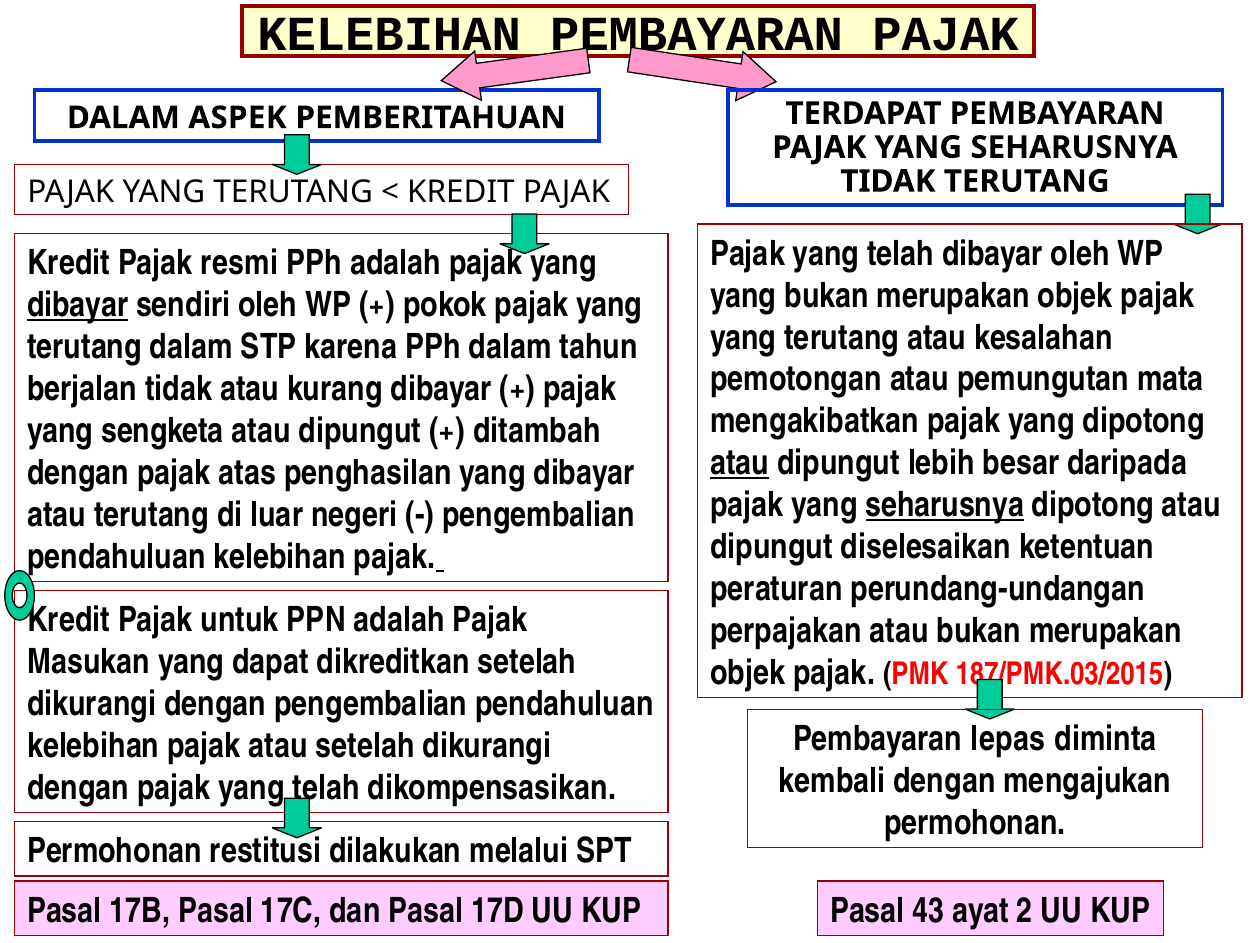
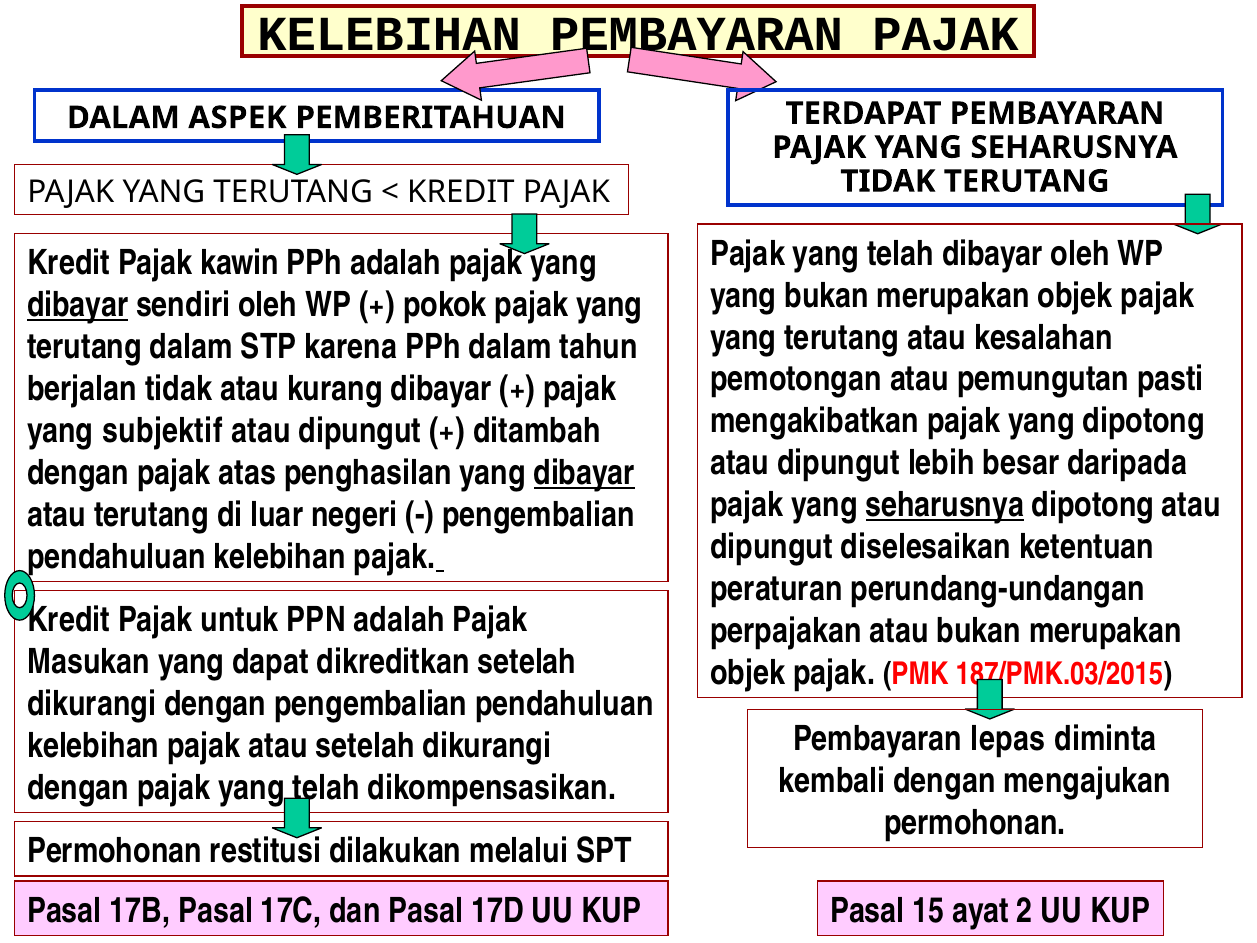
resmi: resmi -> kawin
mata: mata -> pasti
sengketa: sengketa -> subjektif
atau at (740, 463) underline: present -> none
dibayar at (584, 473) underline: none -> present
43: 43 -> 15
